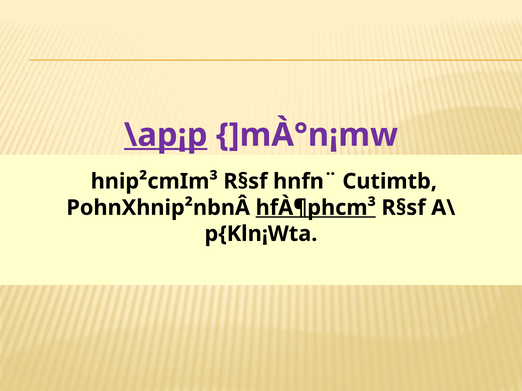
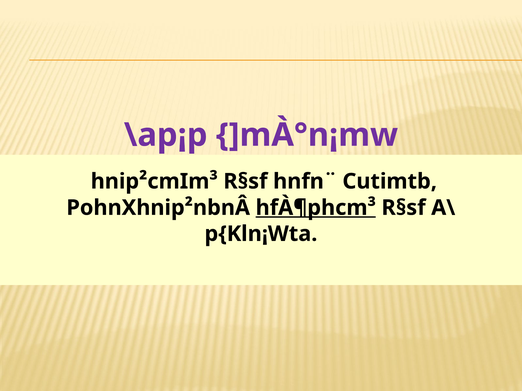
\ap¡p underline: present -> none
